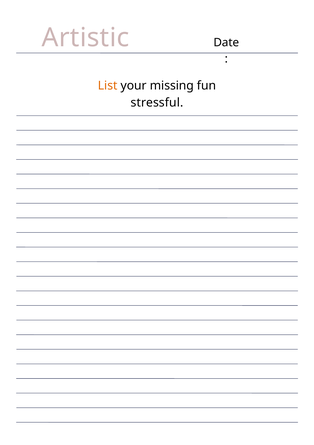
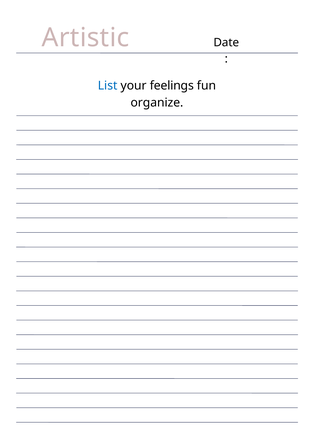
List colour: orange -> blue
missing: missing -> feelings
stressful: stressful -> organize
